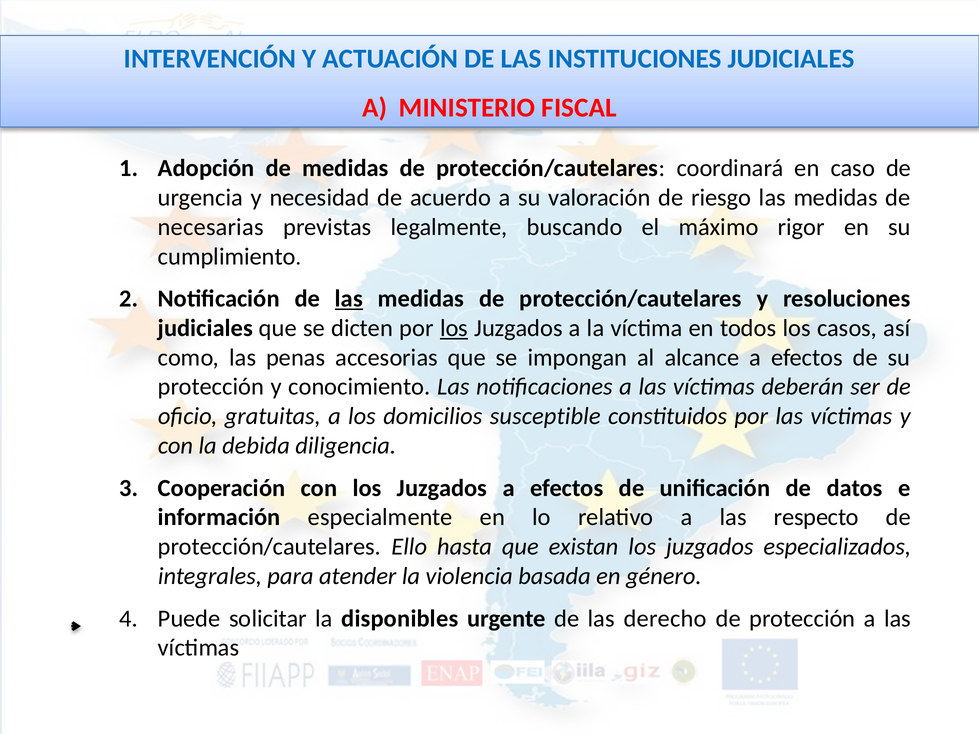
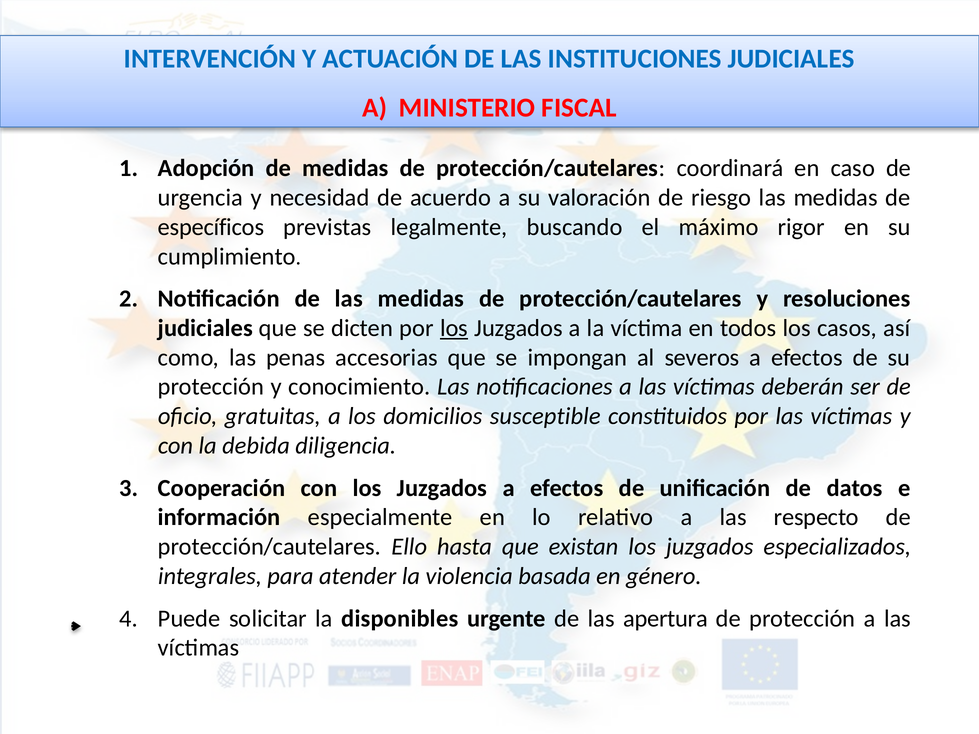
necesarias: necesarias -> específicos
las at (349, 299) underline: present -> none
alcance: alcance -> severos
derecho: derecho -> apertura
